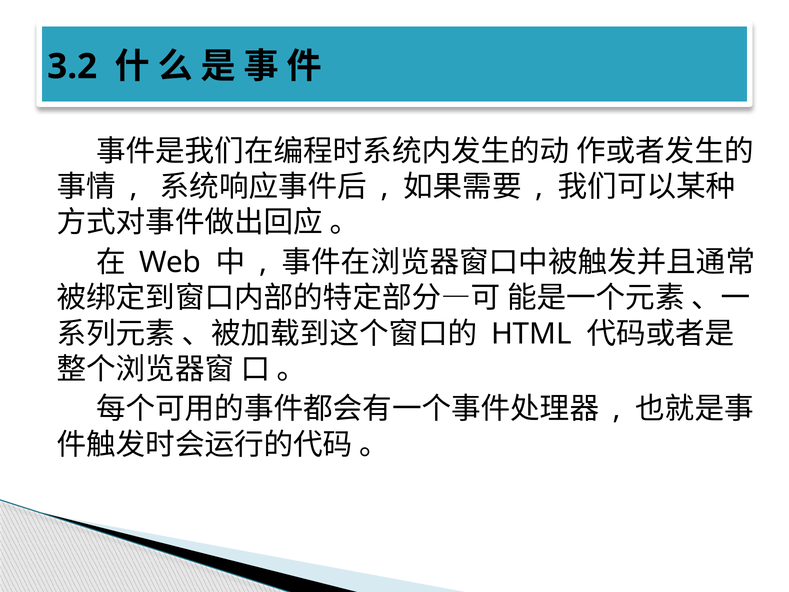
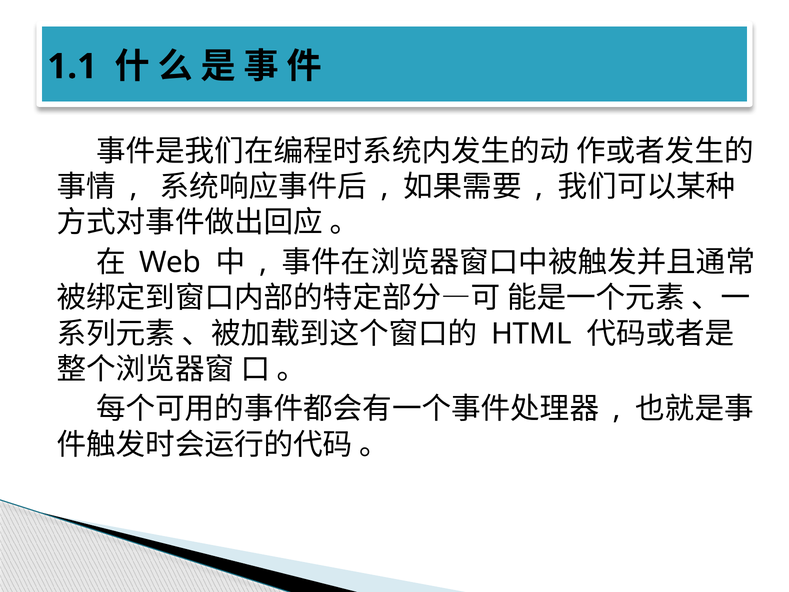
3.2: 3.2 -> 1.1
